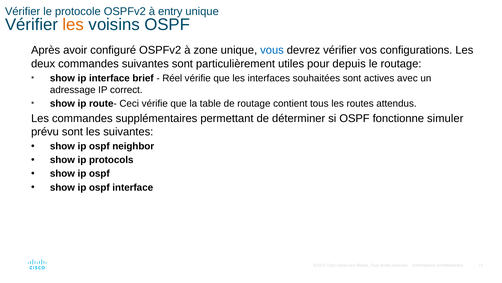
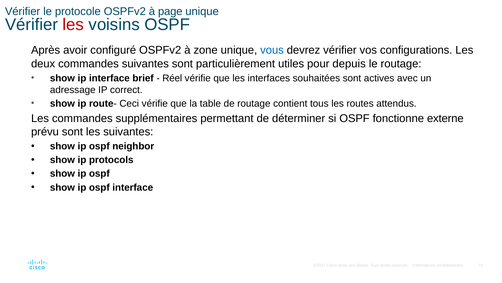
entry: entry -> page
les at (73, 25) colour: orange -> red
simuler: simuler -> externe
